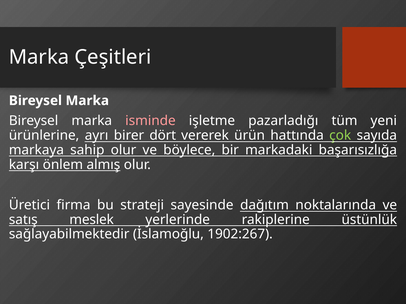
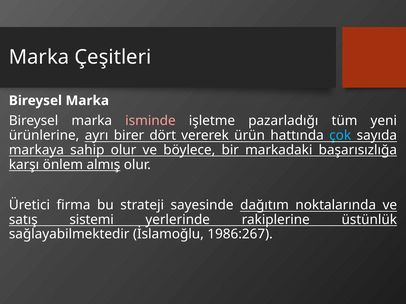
çok colour: light green -> light blue
meslek: meslek -> sistemi
1902:267: 1902:267 -> 1986:267
